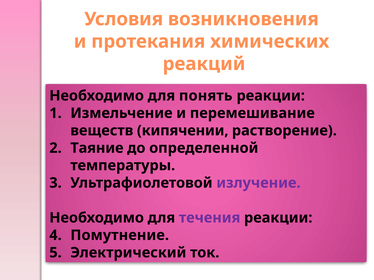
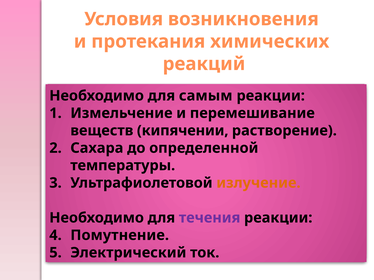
понять: понять -> самым
Таяние: Таяние -> Сахара
излучение colour: purple -> orange
